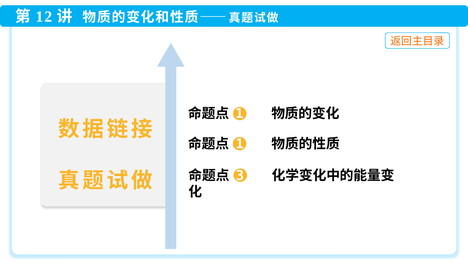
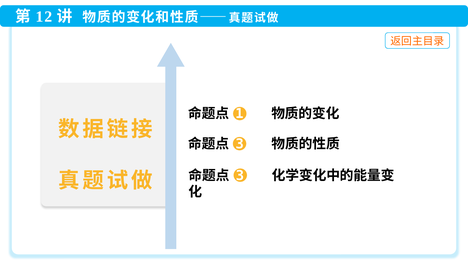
1 at (240, 144): 1 -> 3
